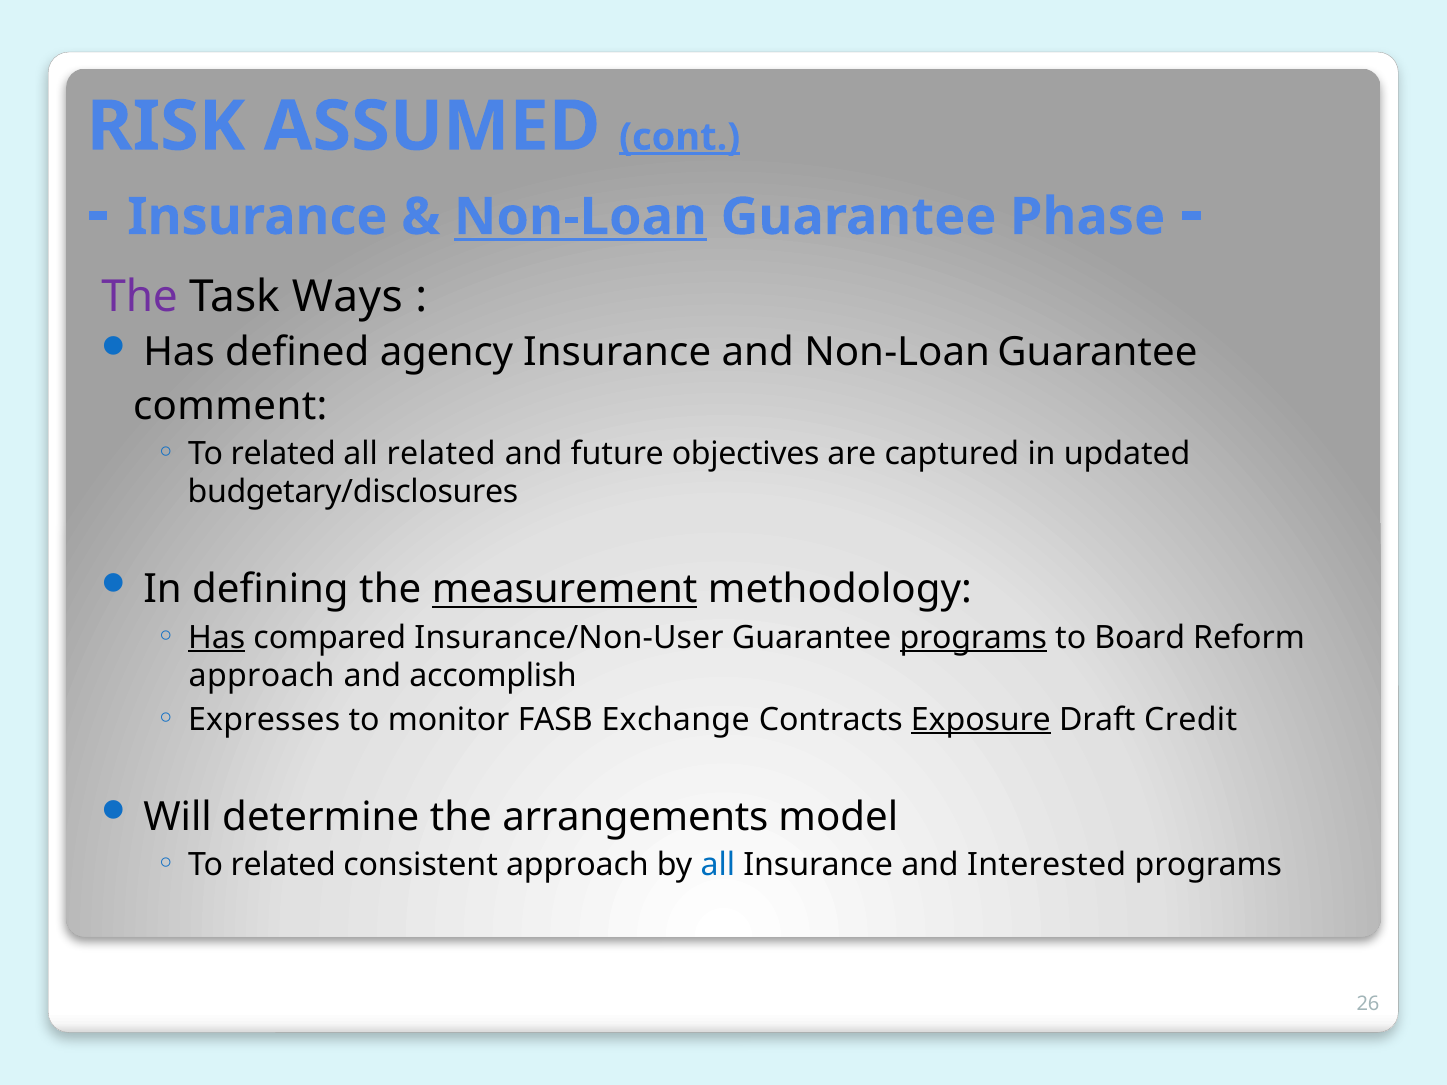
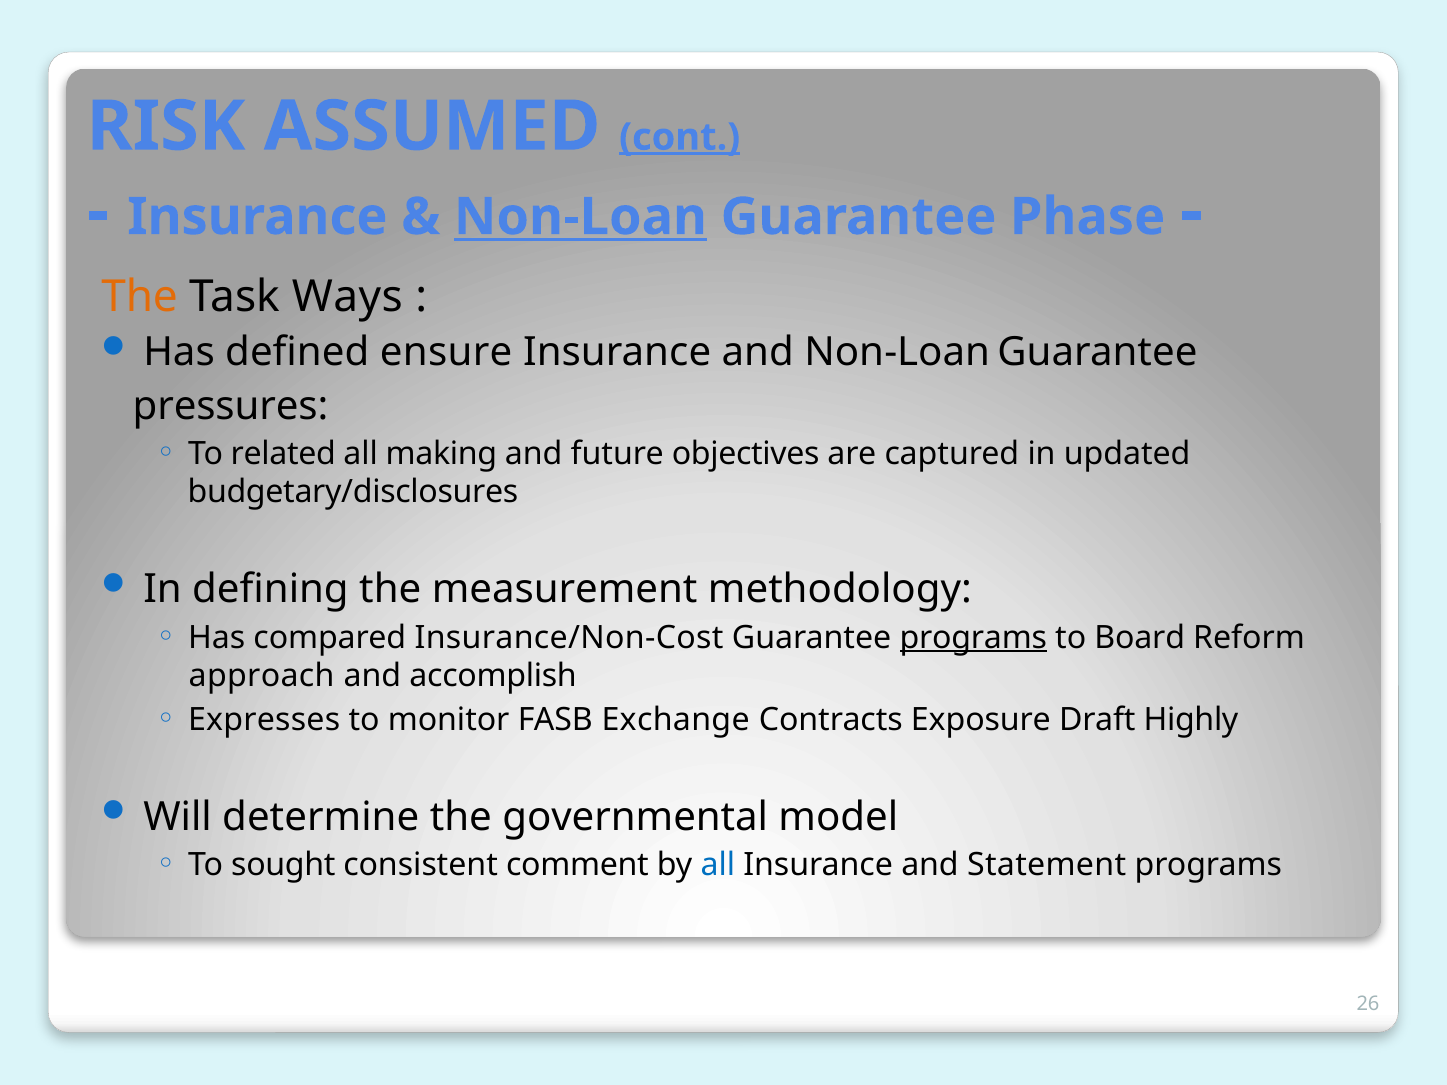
The at (140, 297) colour: purple -> orange
agency: agency -> ensure
comment: comment -> pressures
all related: related -> making
measurement underline: present -> none
Has at (217, 638) underline: present -> none
Insurance/Non-User: Insurance/Non-User -> Insurance/Non-Cost
Exposure underline: present -> none
Credit: Credit -> Highly
arrangements: arrangements -> governmental
related at (283, 865): related -> sought
consistent approach: approach -> comment
Interested: Interested -> Statement
